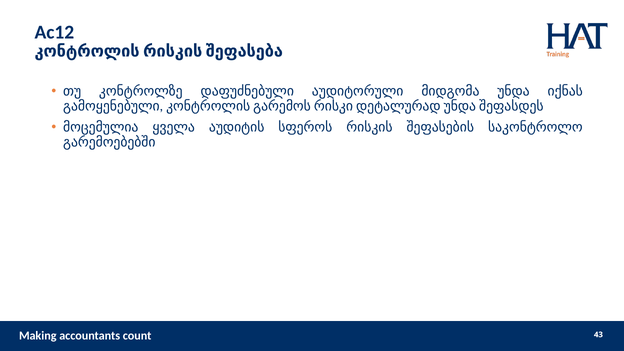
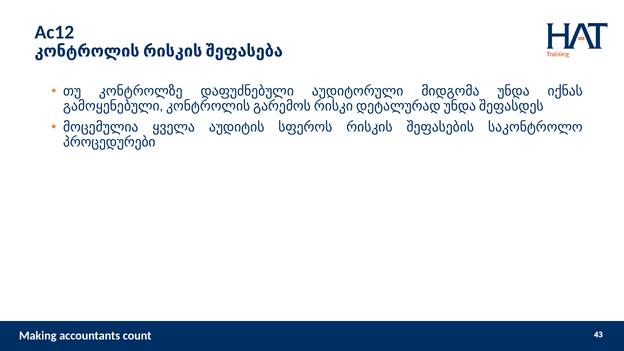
გარემოებებში: გარემოებებში -> პროცედურები
